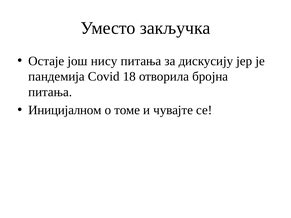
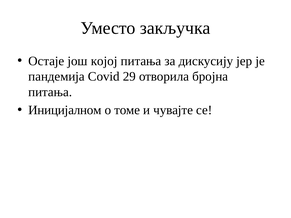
нису: нису -> којој
18: 18 -> 29
